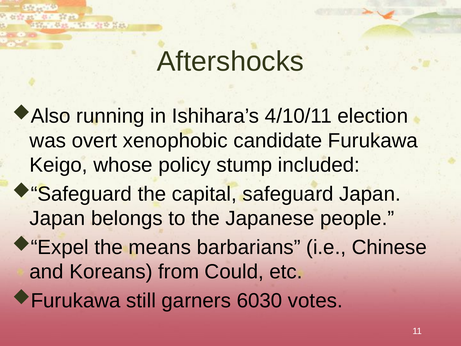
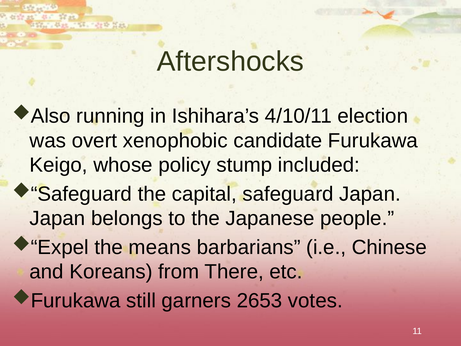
Could: Could -> There
6030: 6030 -> 2653
